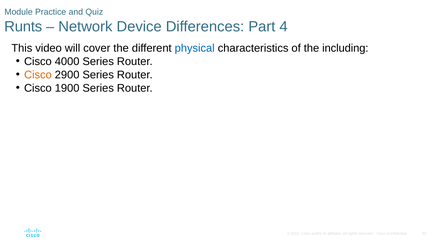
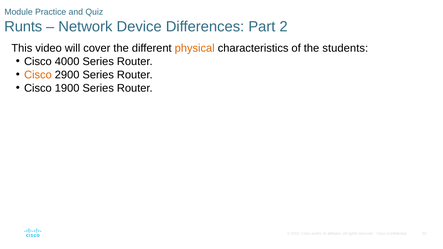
4: 4 -> 2
physical colour: blue -> orange
including: including -> students
